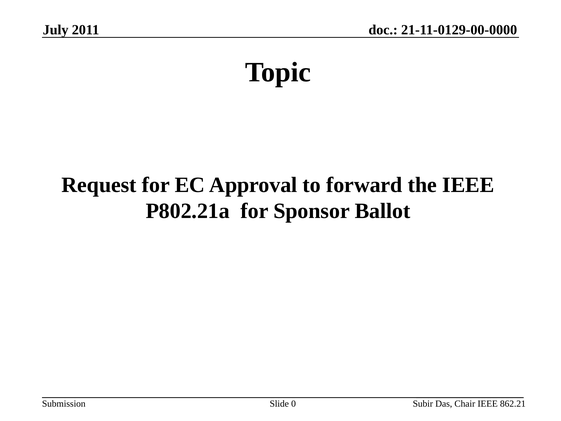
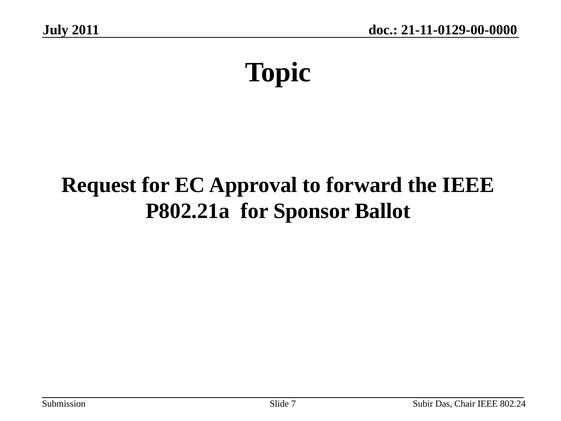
0: 0 -> 7
862.21: 862.21 -> 802.24
